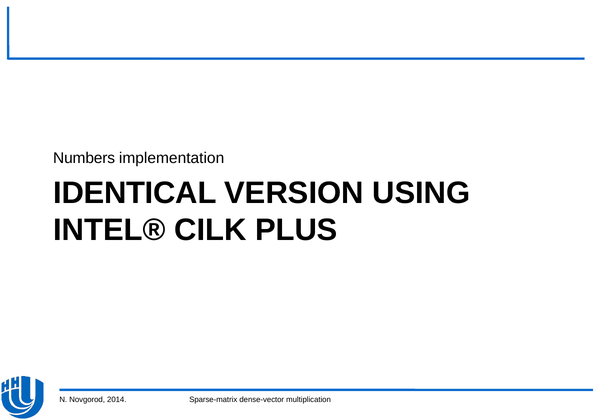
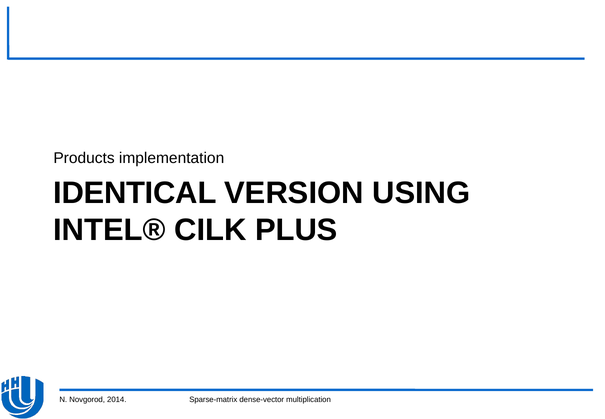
Numbers: Numbers -> Products
